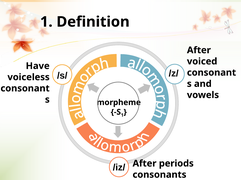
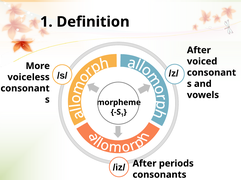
Have: Have -> More
